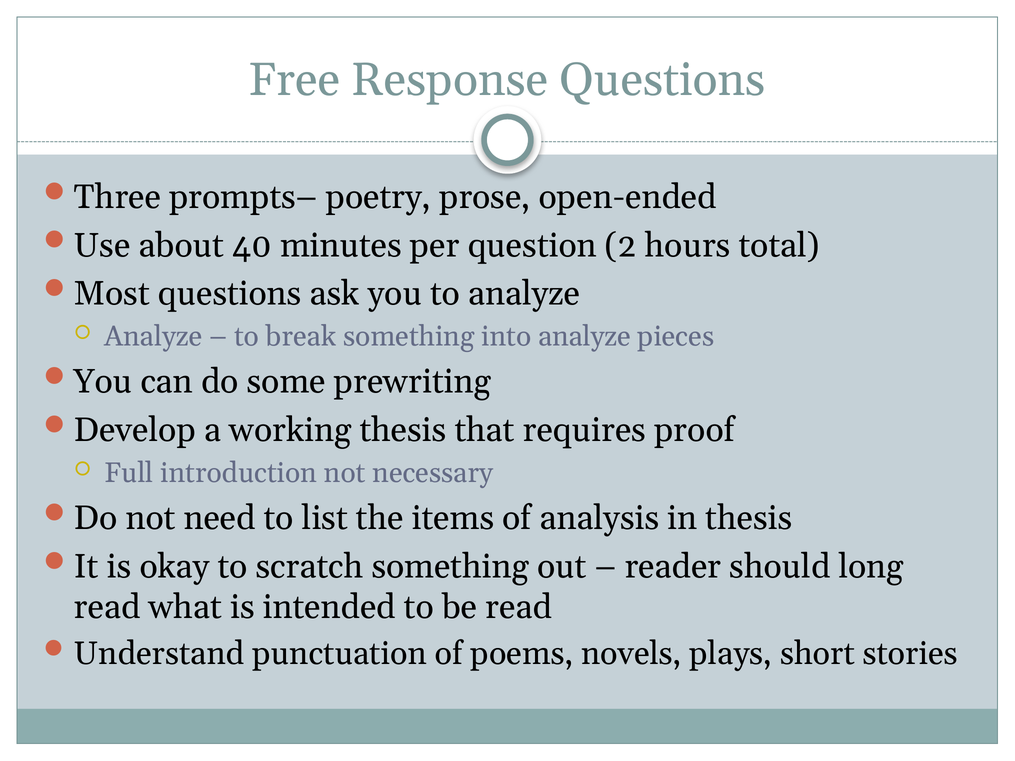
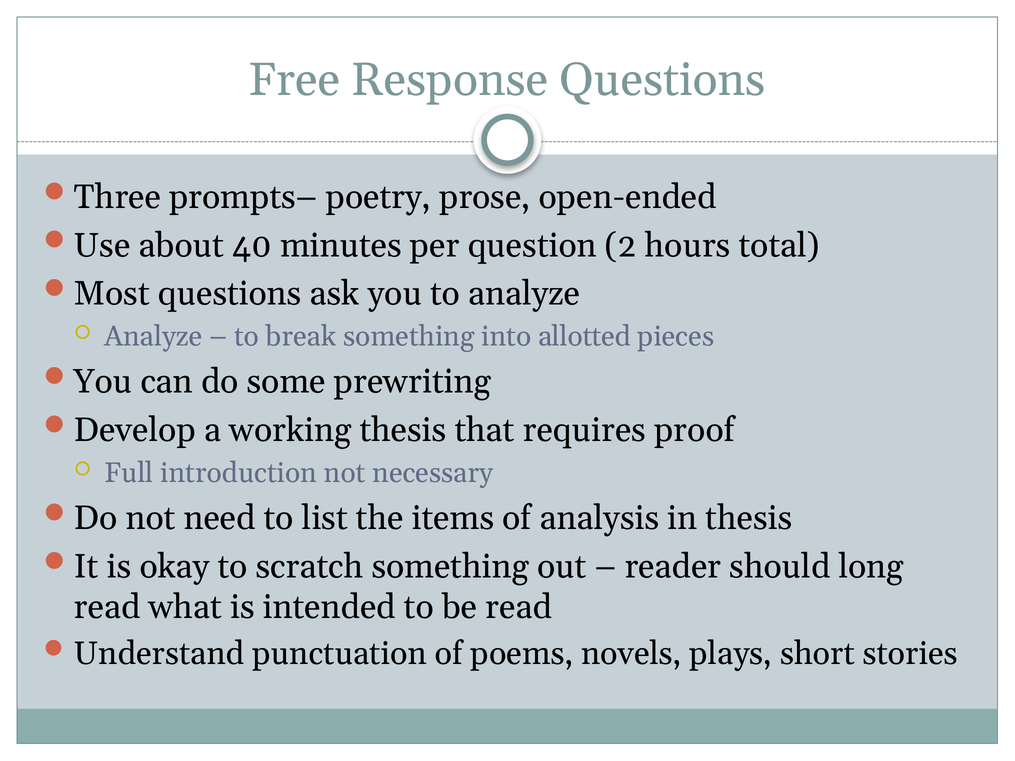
into analyze: analyze -> allotted
